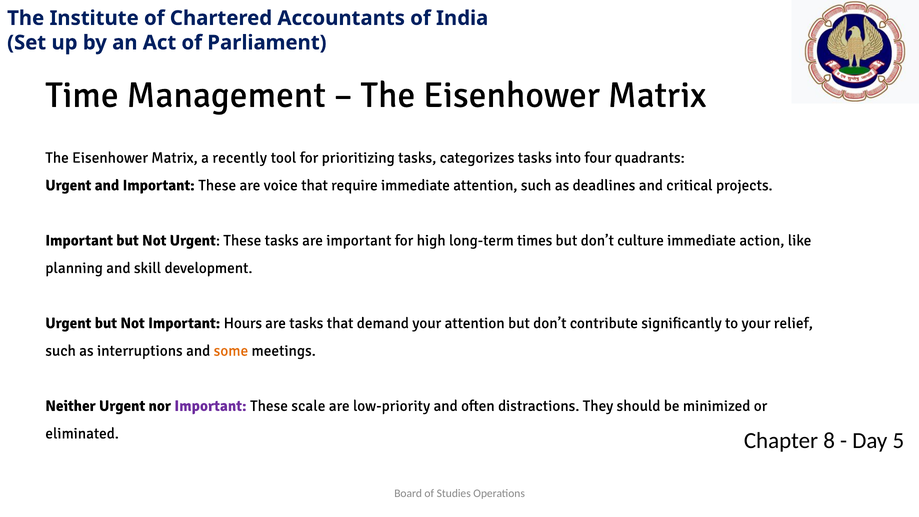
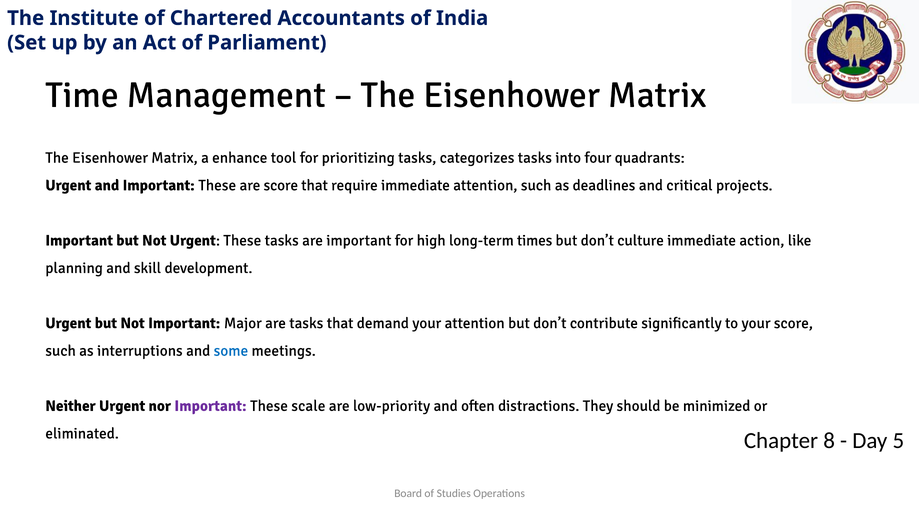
recently: recently -> enhance
are voice: voice -> score
Hours: Hours -> Major
your relief: relief -> score
some colour: orange -> blue
